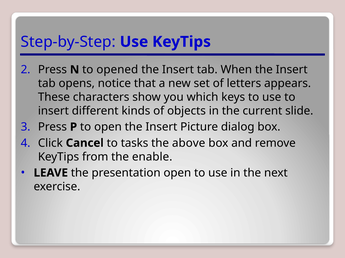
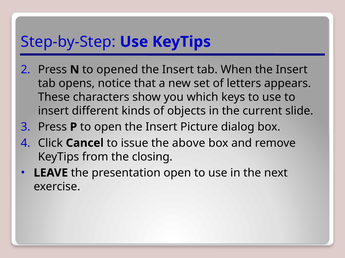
tasks: tasks -> issue
enable: enable -> closing
